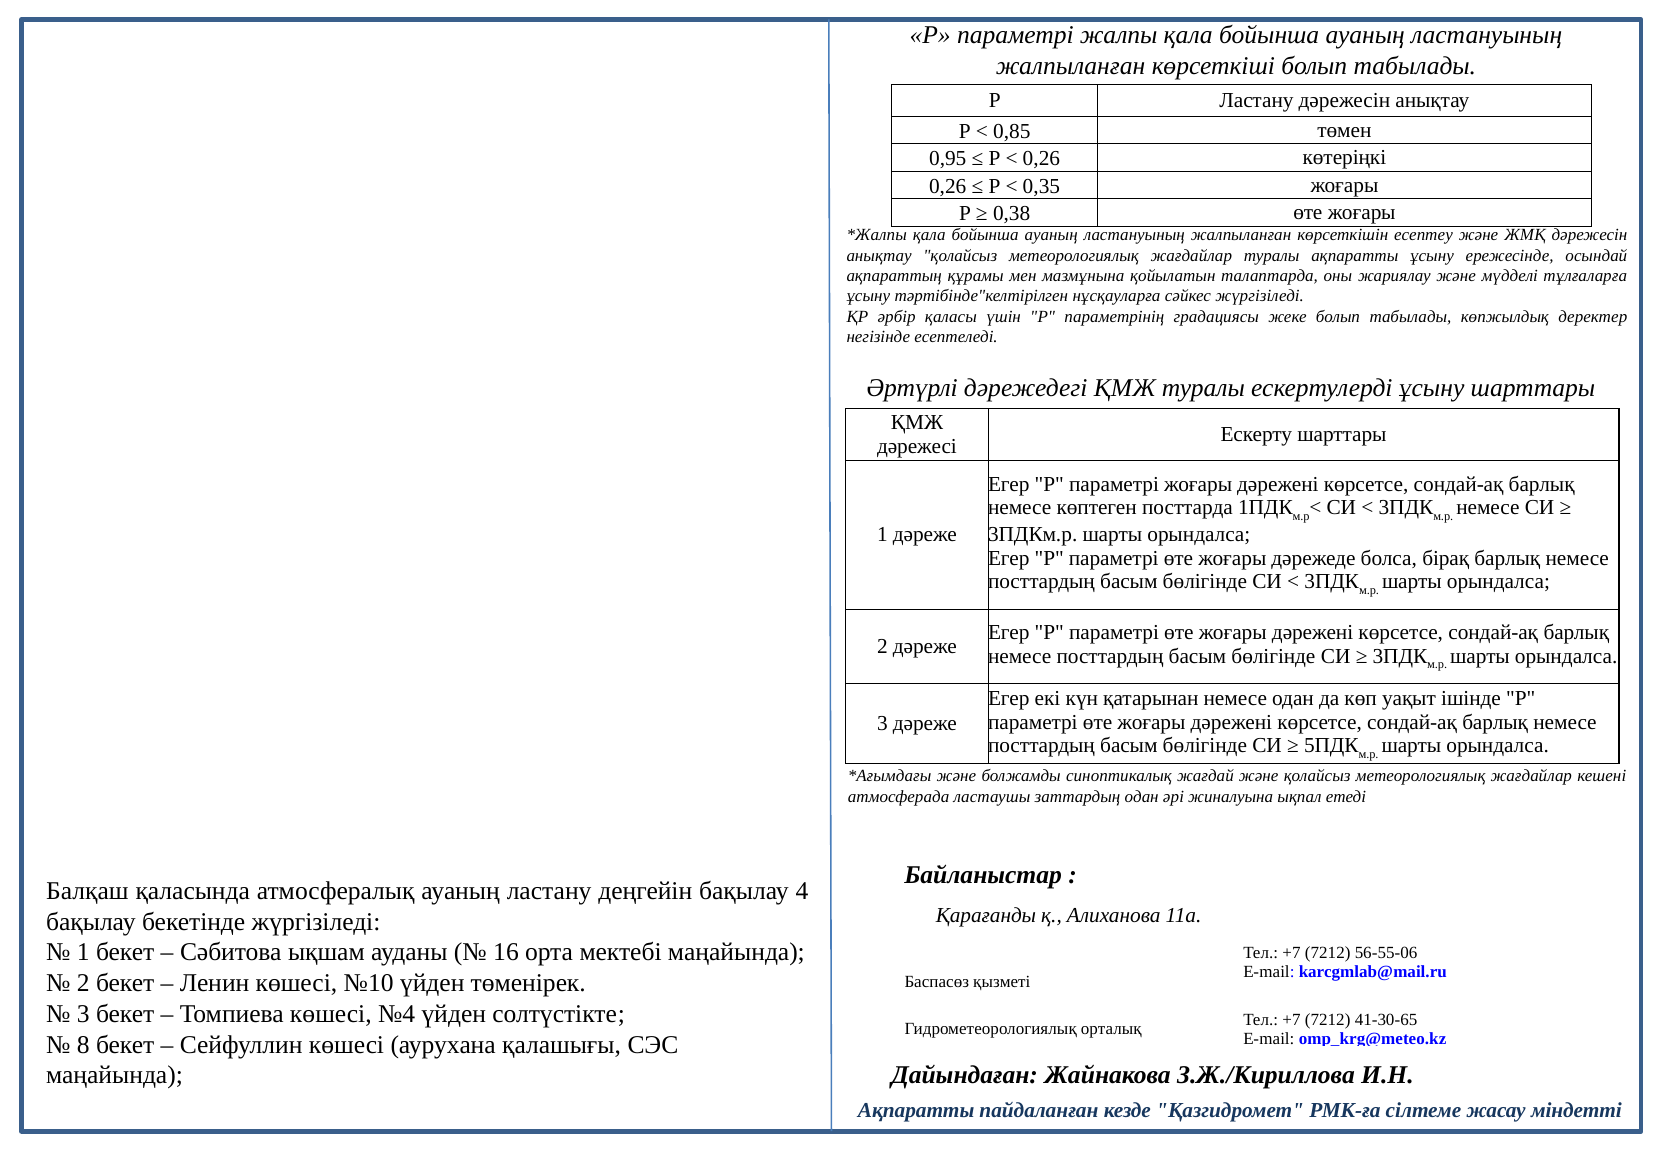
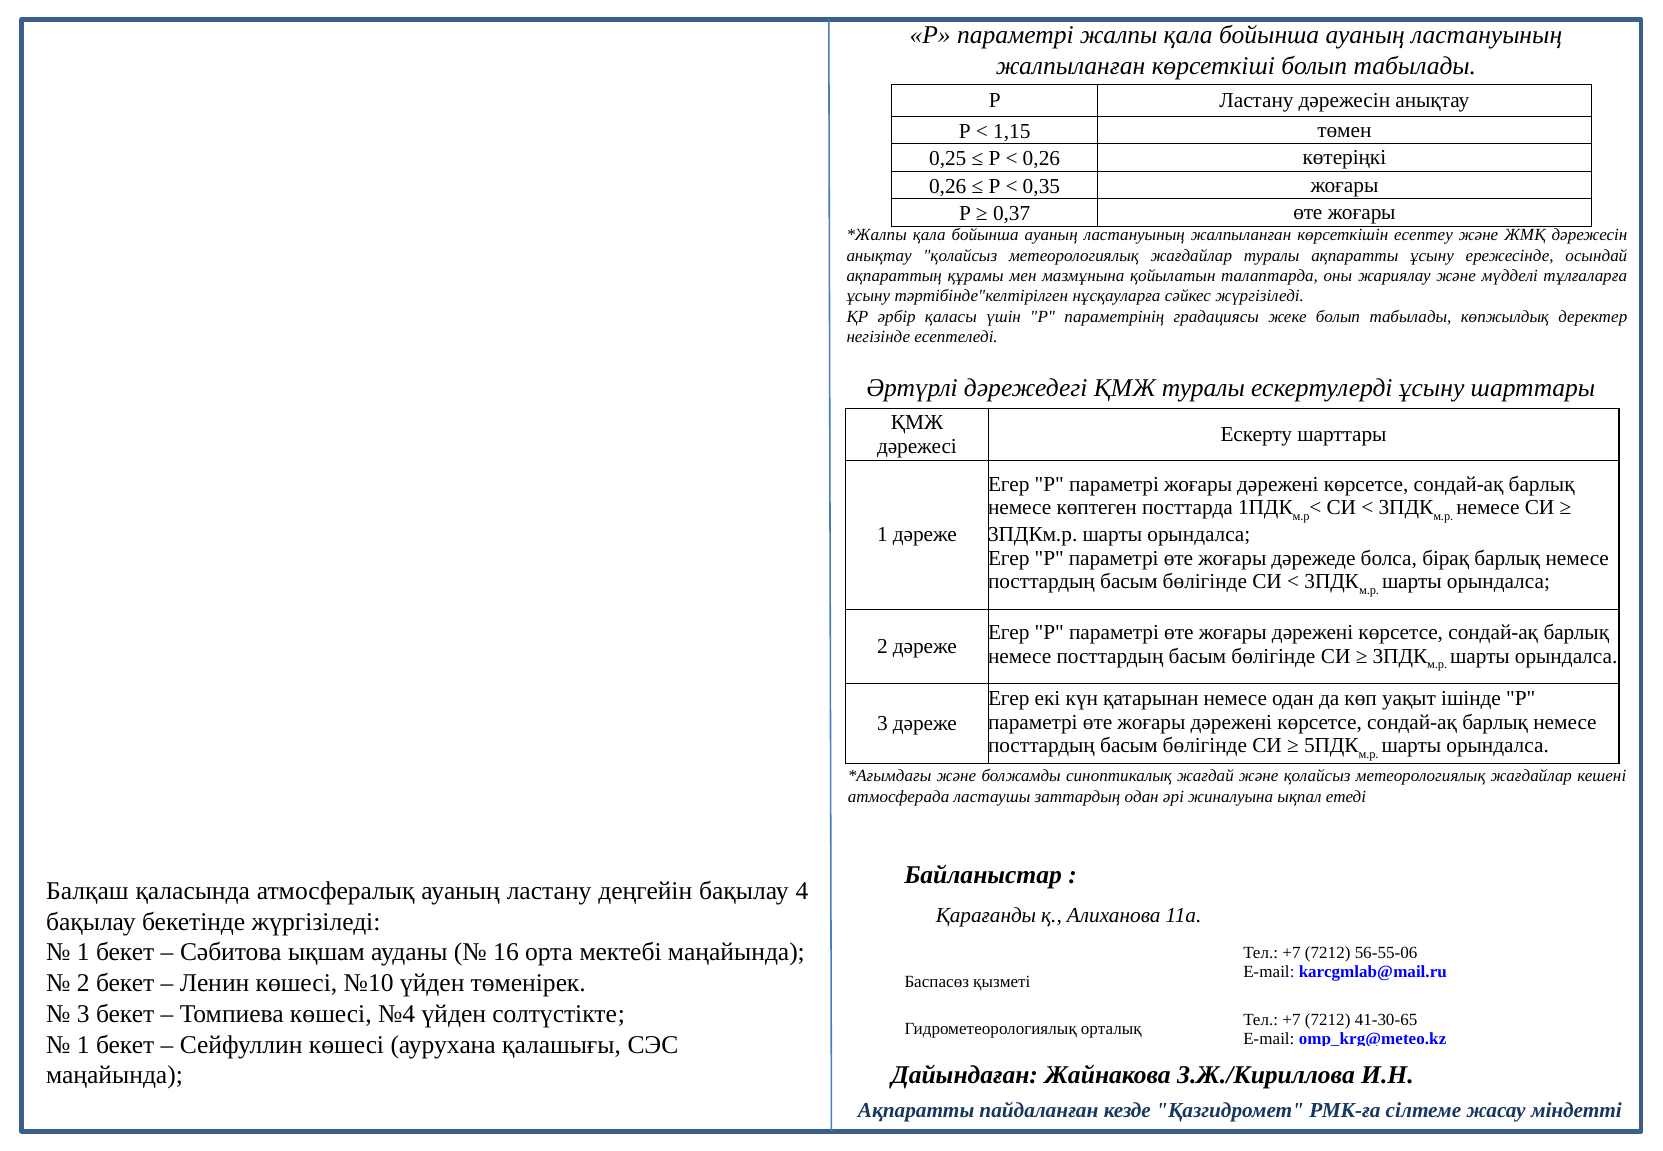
0,85: 0,85 -> 1,15
0,95: 0,95 -> 0,25
0,38: 0,38 -> 0,37
8 at (83, 1045): 8 -> 1
